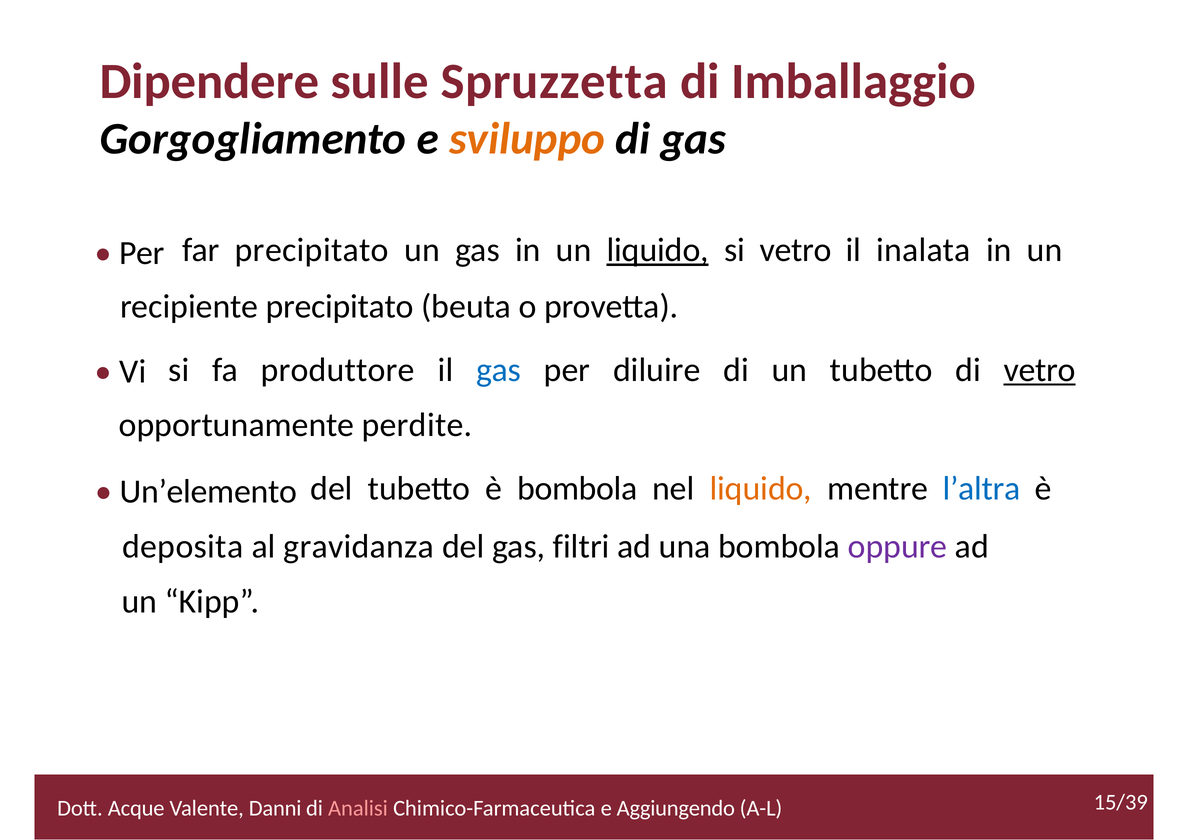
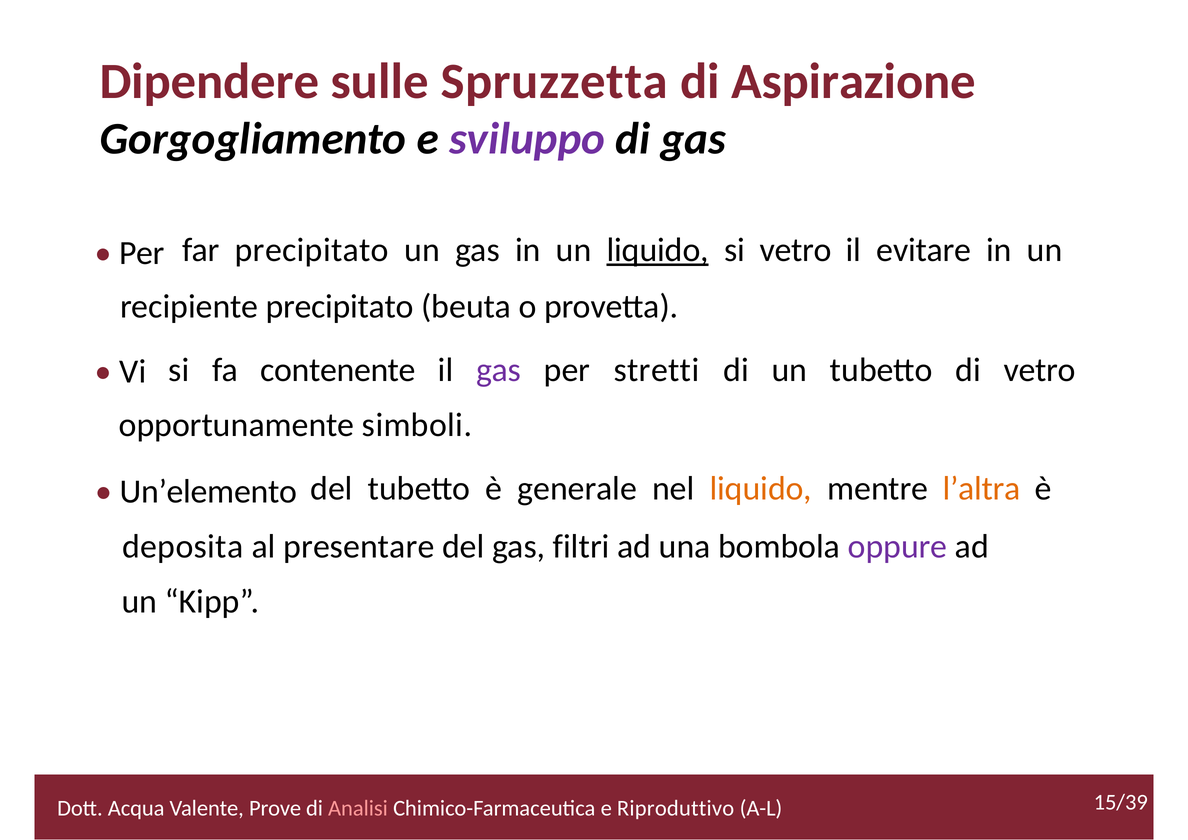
Imballaggio: Imballaggio -> Aspirazione
sviluppo colour: orange -> purple
inalata: inalata -> evitare
produttore: produttore -> contenente
gas at (499, 370) colour: blue -> purple
diluire: diluire -> stretti
vetro at (1040, 370) underline: present -> none
perdite: perdite -> simboli
è bombola: bombola -> generale
l’altra colour: blue -> orange
gravidanza: gravidanza -> presentare
Acque: Acque -> Acqua
Danni: Danni -> Prove
Aggiungendo: Aggiungendo -> Riproduttivo
